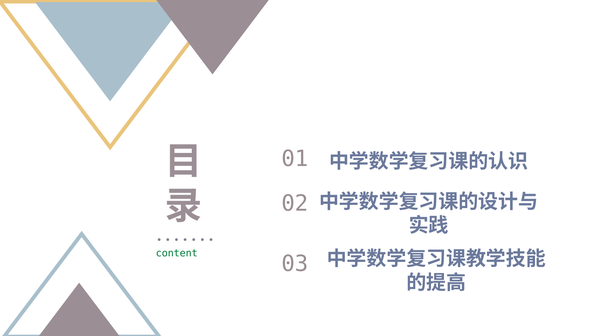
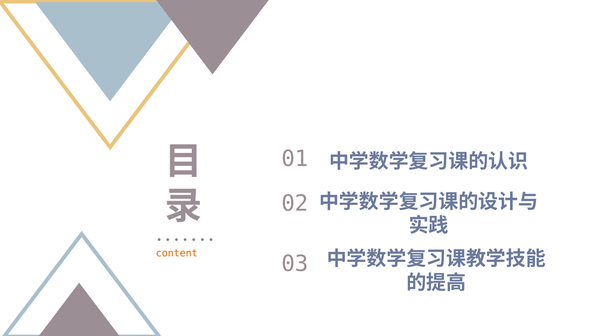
content colour: green -> orange
